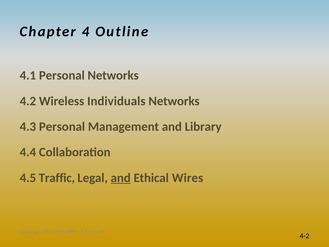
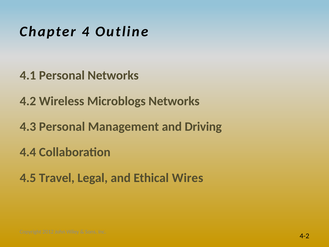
Individuals: Individuals -> Microblogs
Library: Library -> Driving
Traffic: Traffic -> Travel
and at (121, 178) underline: present -> none
